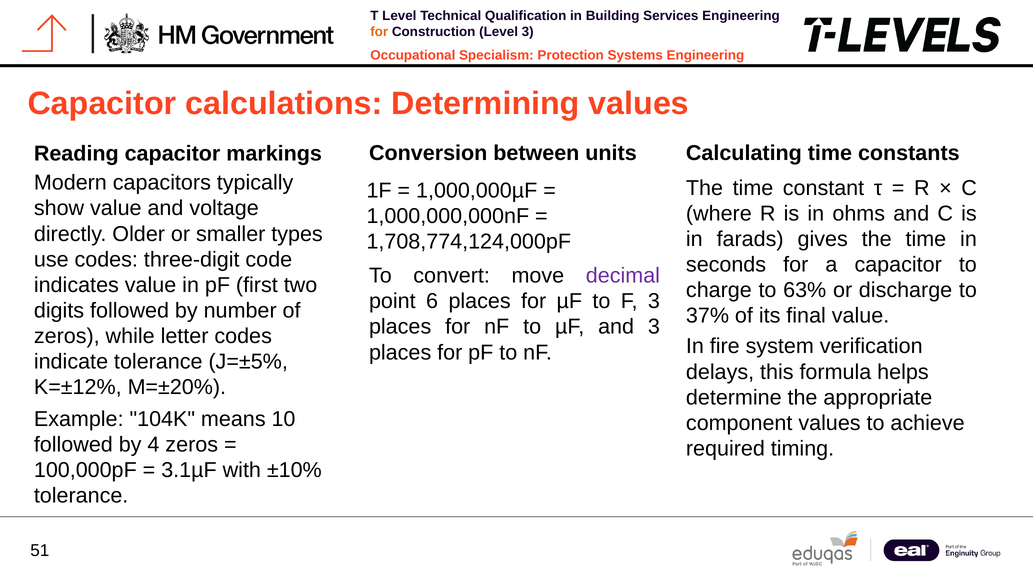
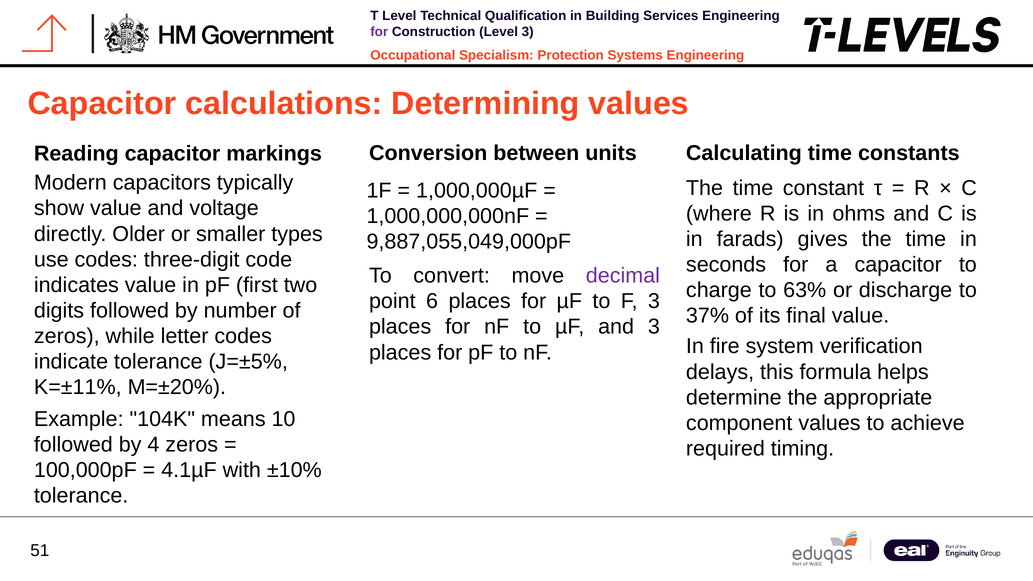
for at (379, 32) colour: orange -> purple
1,708,774,124,000pF: 1,708,774,124,000pF -> 9,887,055,049,000pF
K=±12%: K=±12% -> K=±11%
3.1µF: 3.1µF -> 4.1µF
